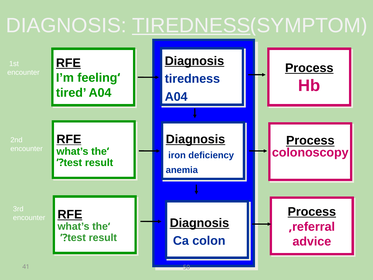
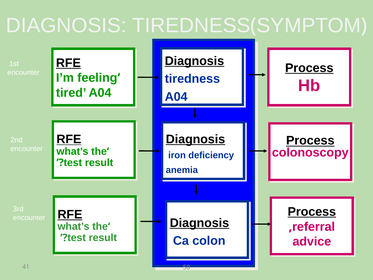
TIREDNESS at (191, 26) underline: present -> none
